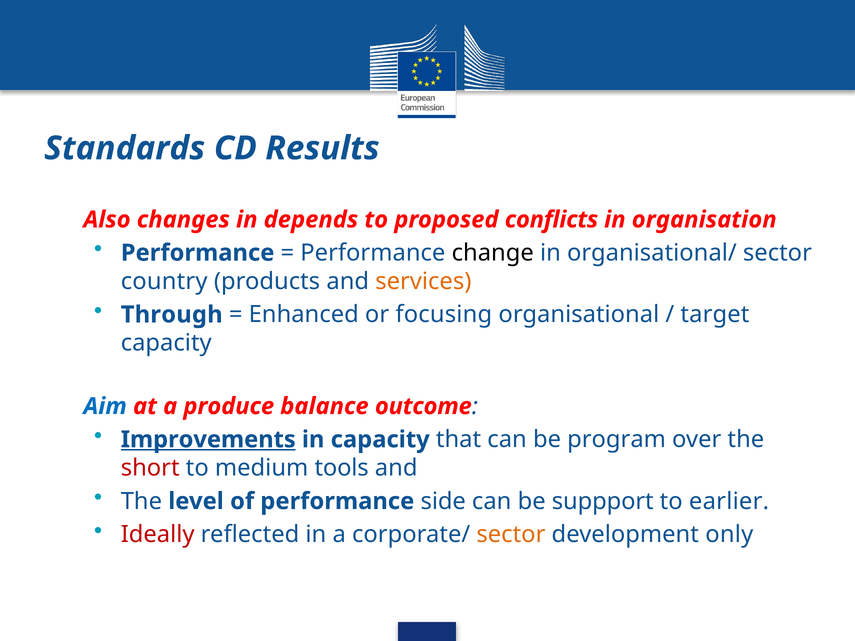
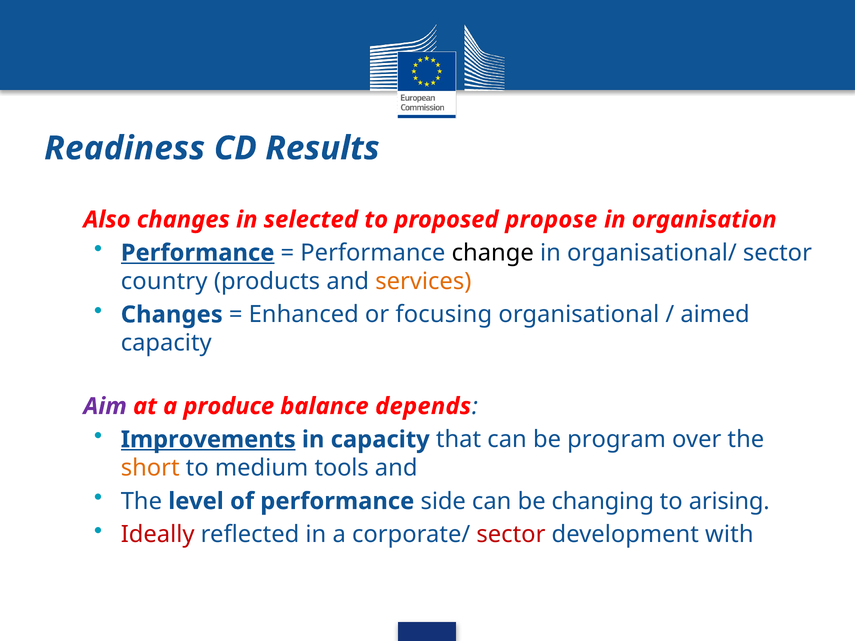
Standards: Standards -> Readiness
depends: depends -> selected
conflicts: conflicts -> propose
Performance at (198, 253) underline: none -> present
Through at (172, 315): Through -> Changes
target: target -> aimed
Aim colour: blue -> purple
outcome: outcome -> depends
short colour: red -> orange
suppport: suppport -> changing
earlier: earlier -> arising
sector at (511, 535) colour: orange -> red
only: only -> with
